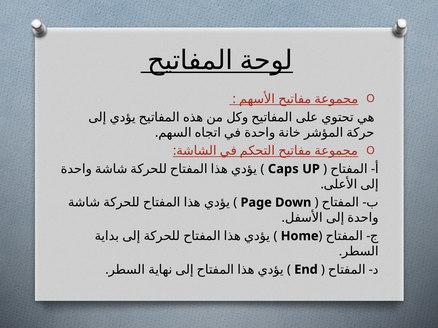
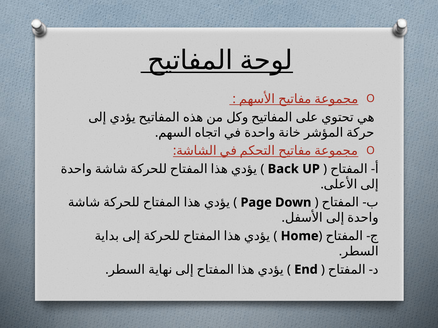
Caps: Caps -> Back
